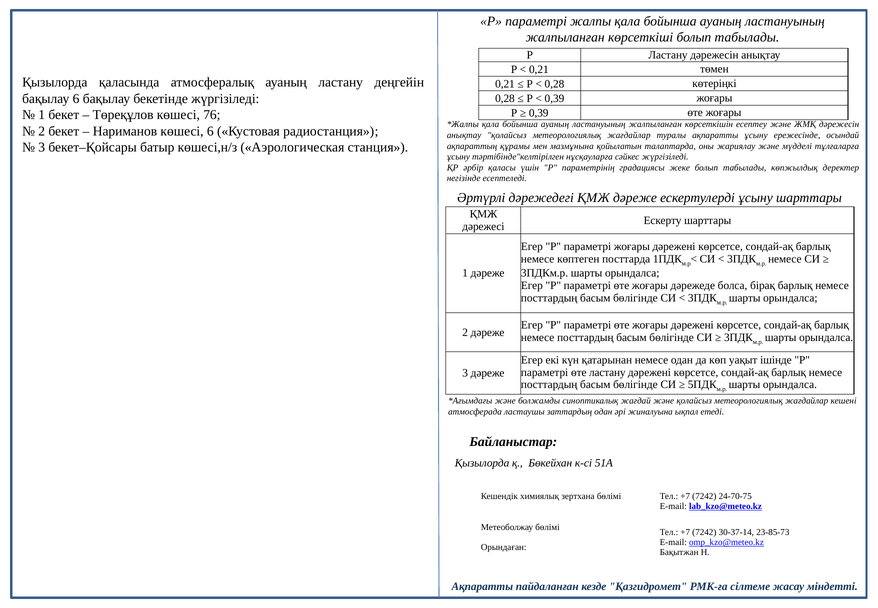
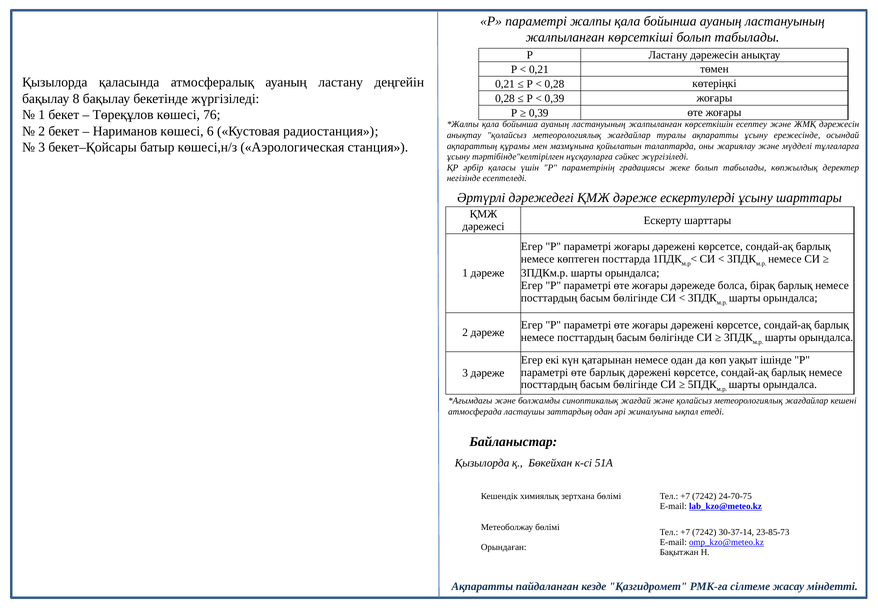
бақылау 6: 6 -> 8
өте ластану: ластану -> барлық
